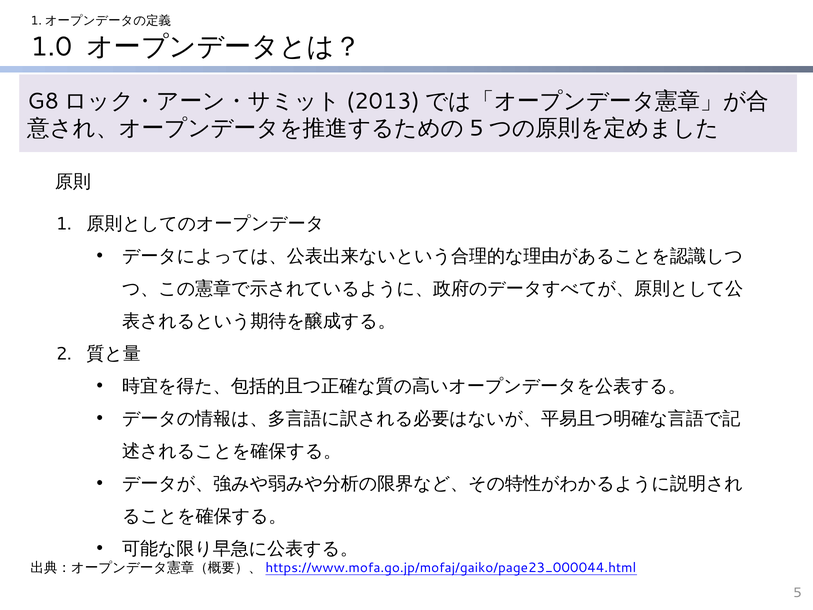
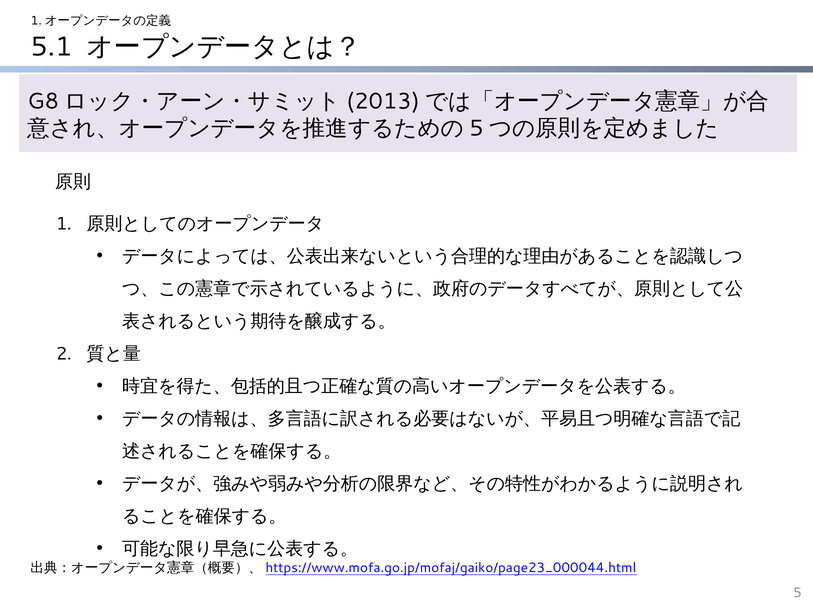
1.0: 1.0 -> 5.1
